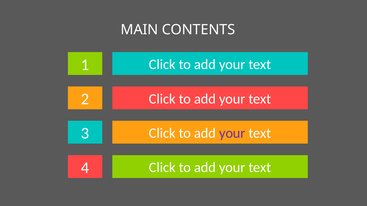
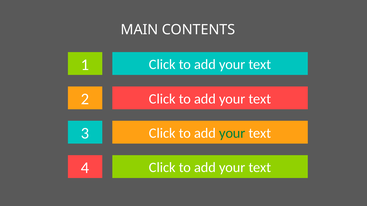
your at (232, 133) colour: purple -> green
